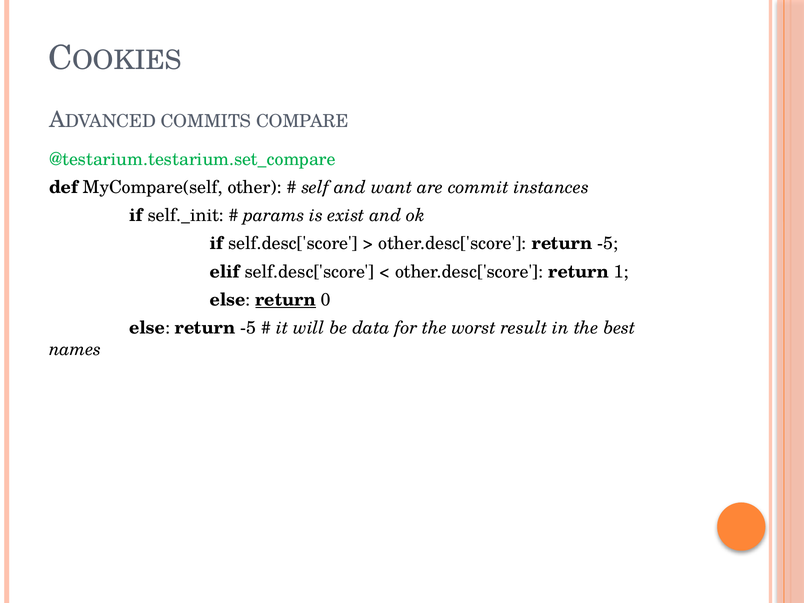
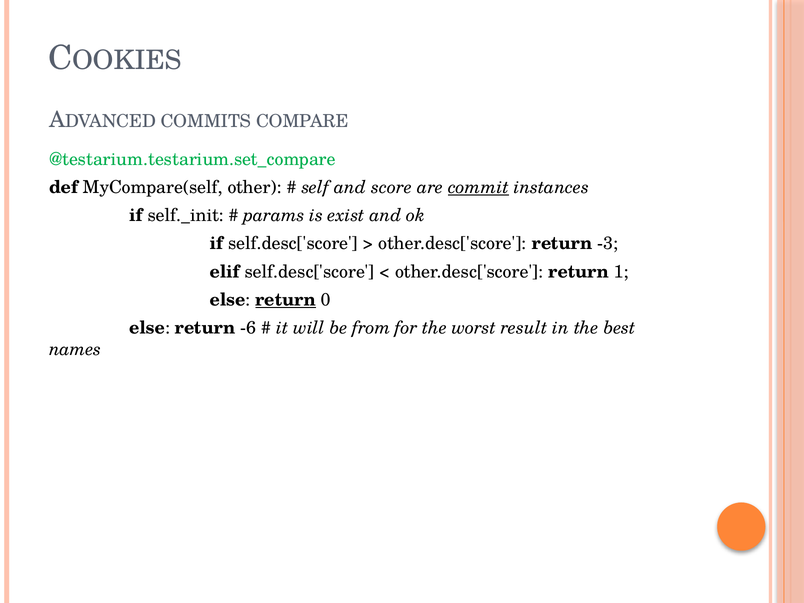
want: want -> score
commit underline: none -> present
other.desc['score return -5: -5 -> -3
else return -5: -5 -> -6
data: data -> from
